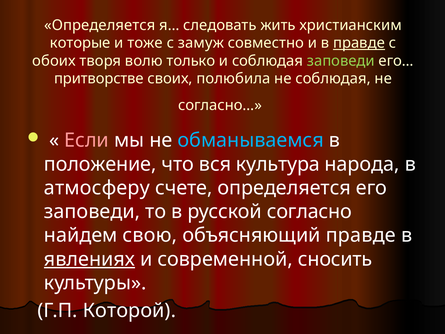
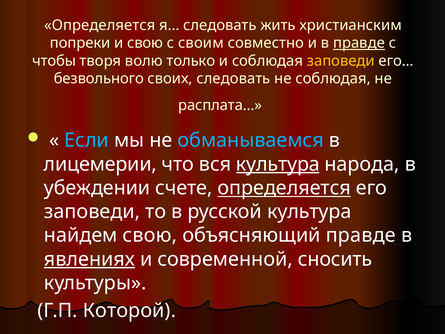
которые: которые -> попреки
и тоже: тоже -> свою
замуж: замуж -> своим
обоих: обоих -> чтобы
заповеди at (341, 61) colour: light green -> yellow
притворстве: притворстве -> безвольного
своих полюбила: полюбила -> следовать
согласно…: согласно… -> расплата…
Если colour: pink -> light blue
положение: положение -> лицемерии
культура at (278, 164) underline: none -> present
атмосферу: атмосферу -> убеждении
определяется at (284, 188) underline: none -> present
русской согласно: согласно -> культура
